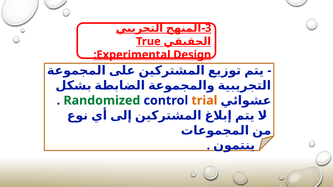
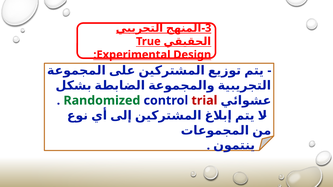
trial colour: orange -> red
